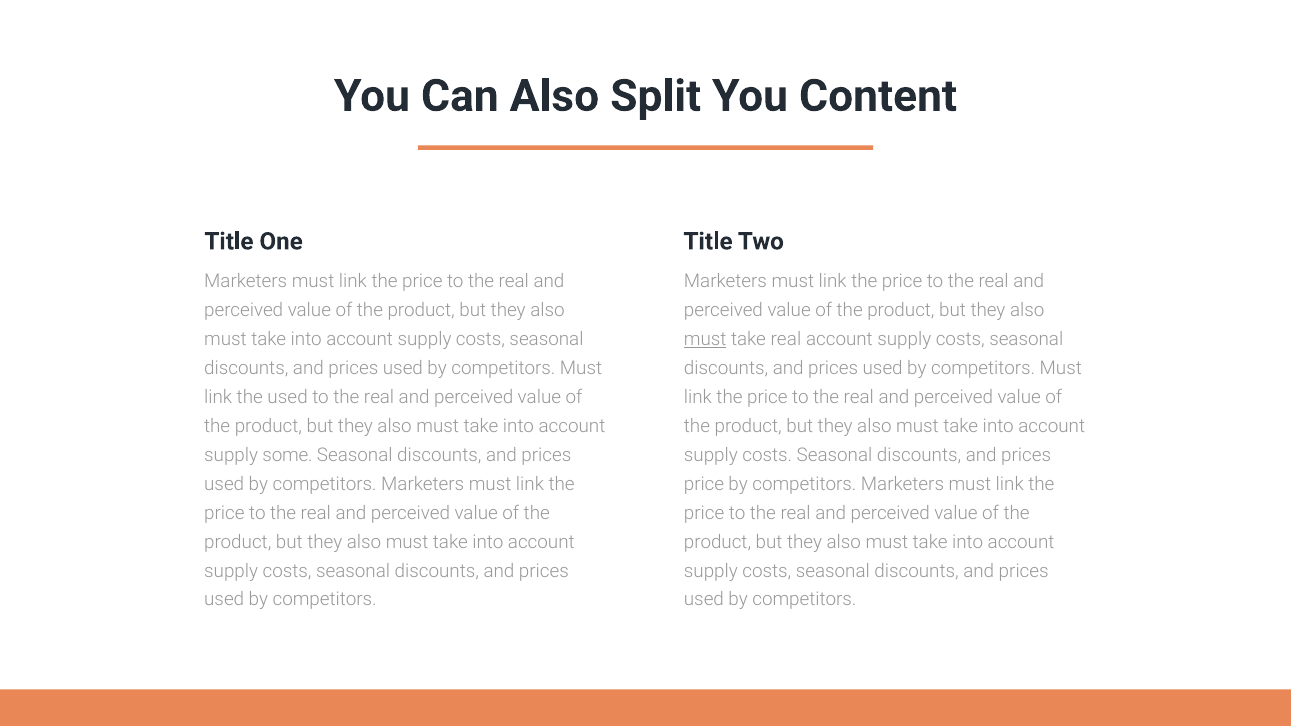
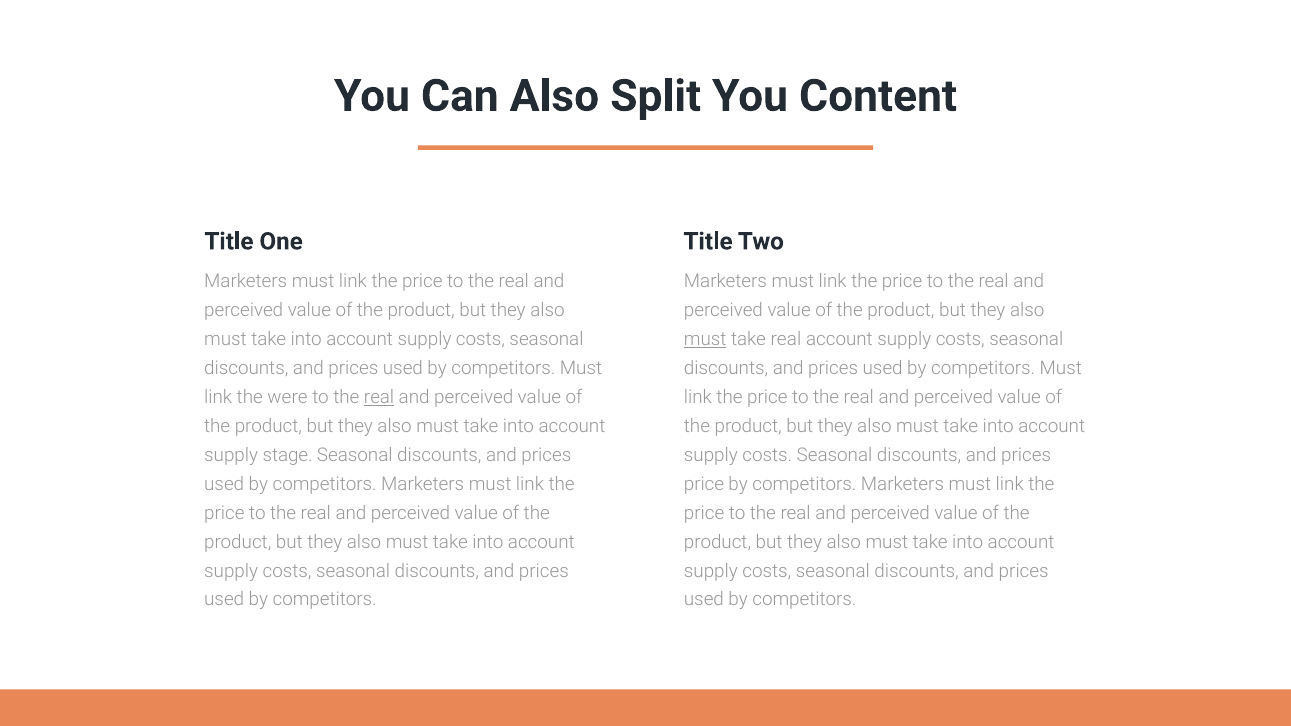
the used: used -> were
real at (379, 398) underline: none -> present
some: some -> stage
